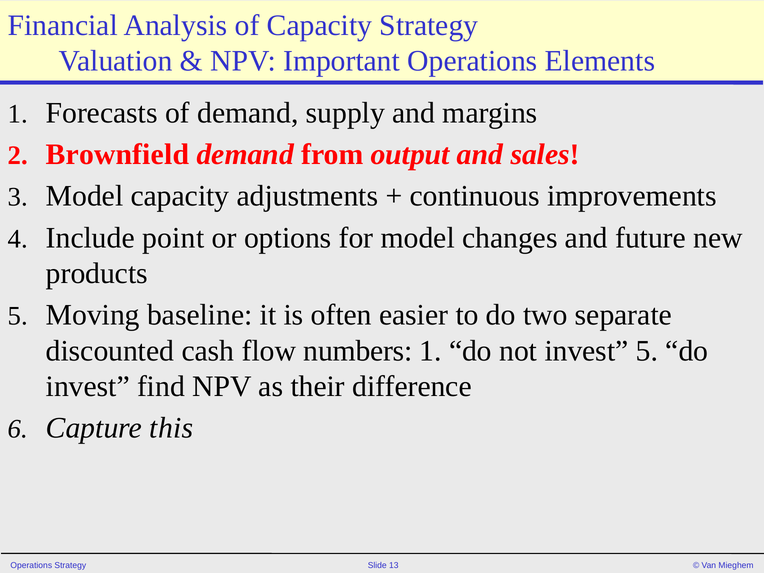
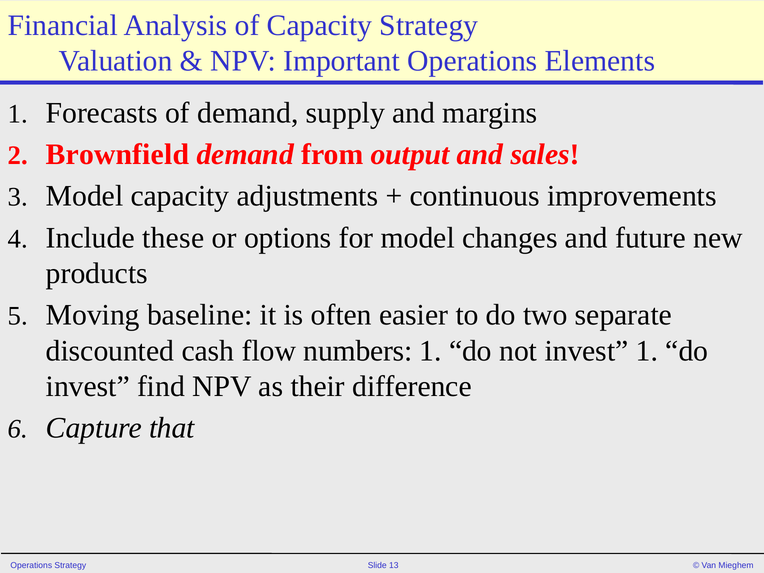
point: point -> these
invest 5: 5 -> 1
this: this -> that
